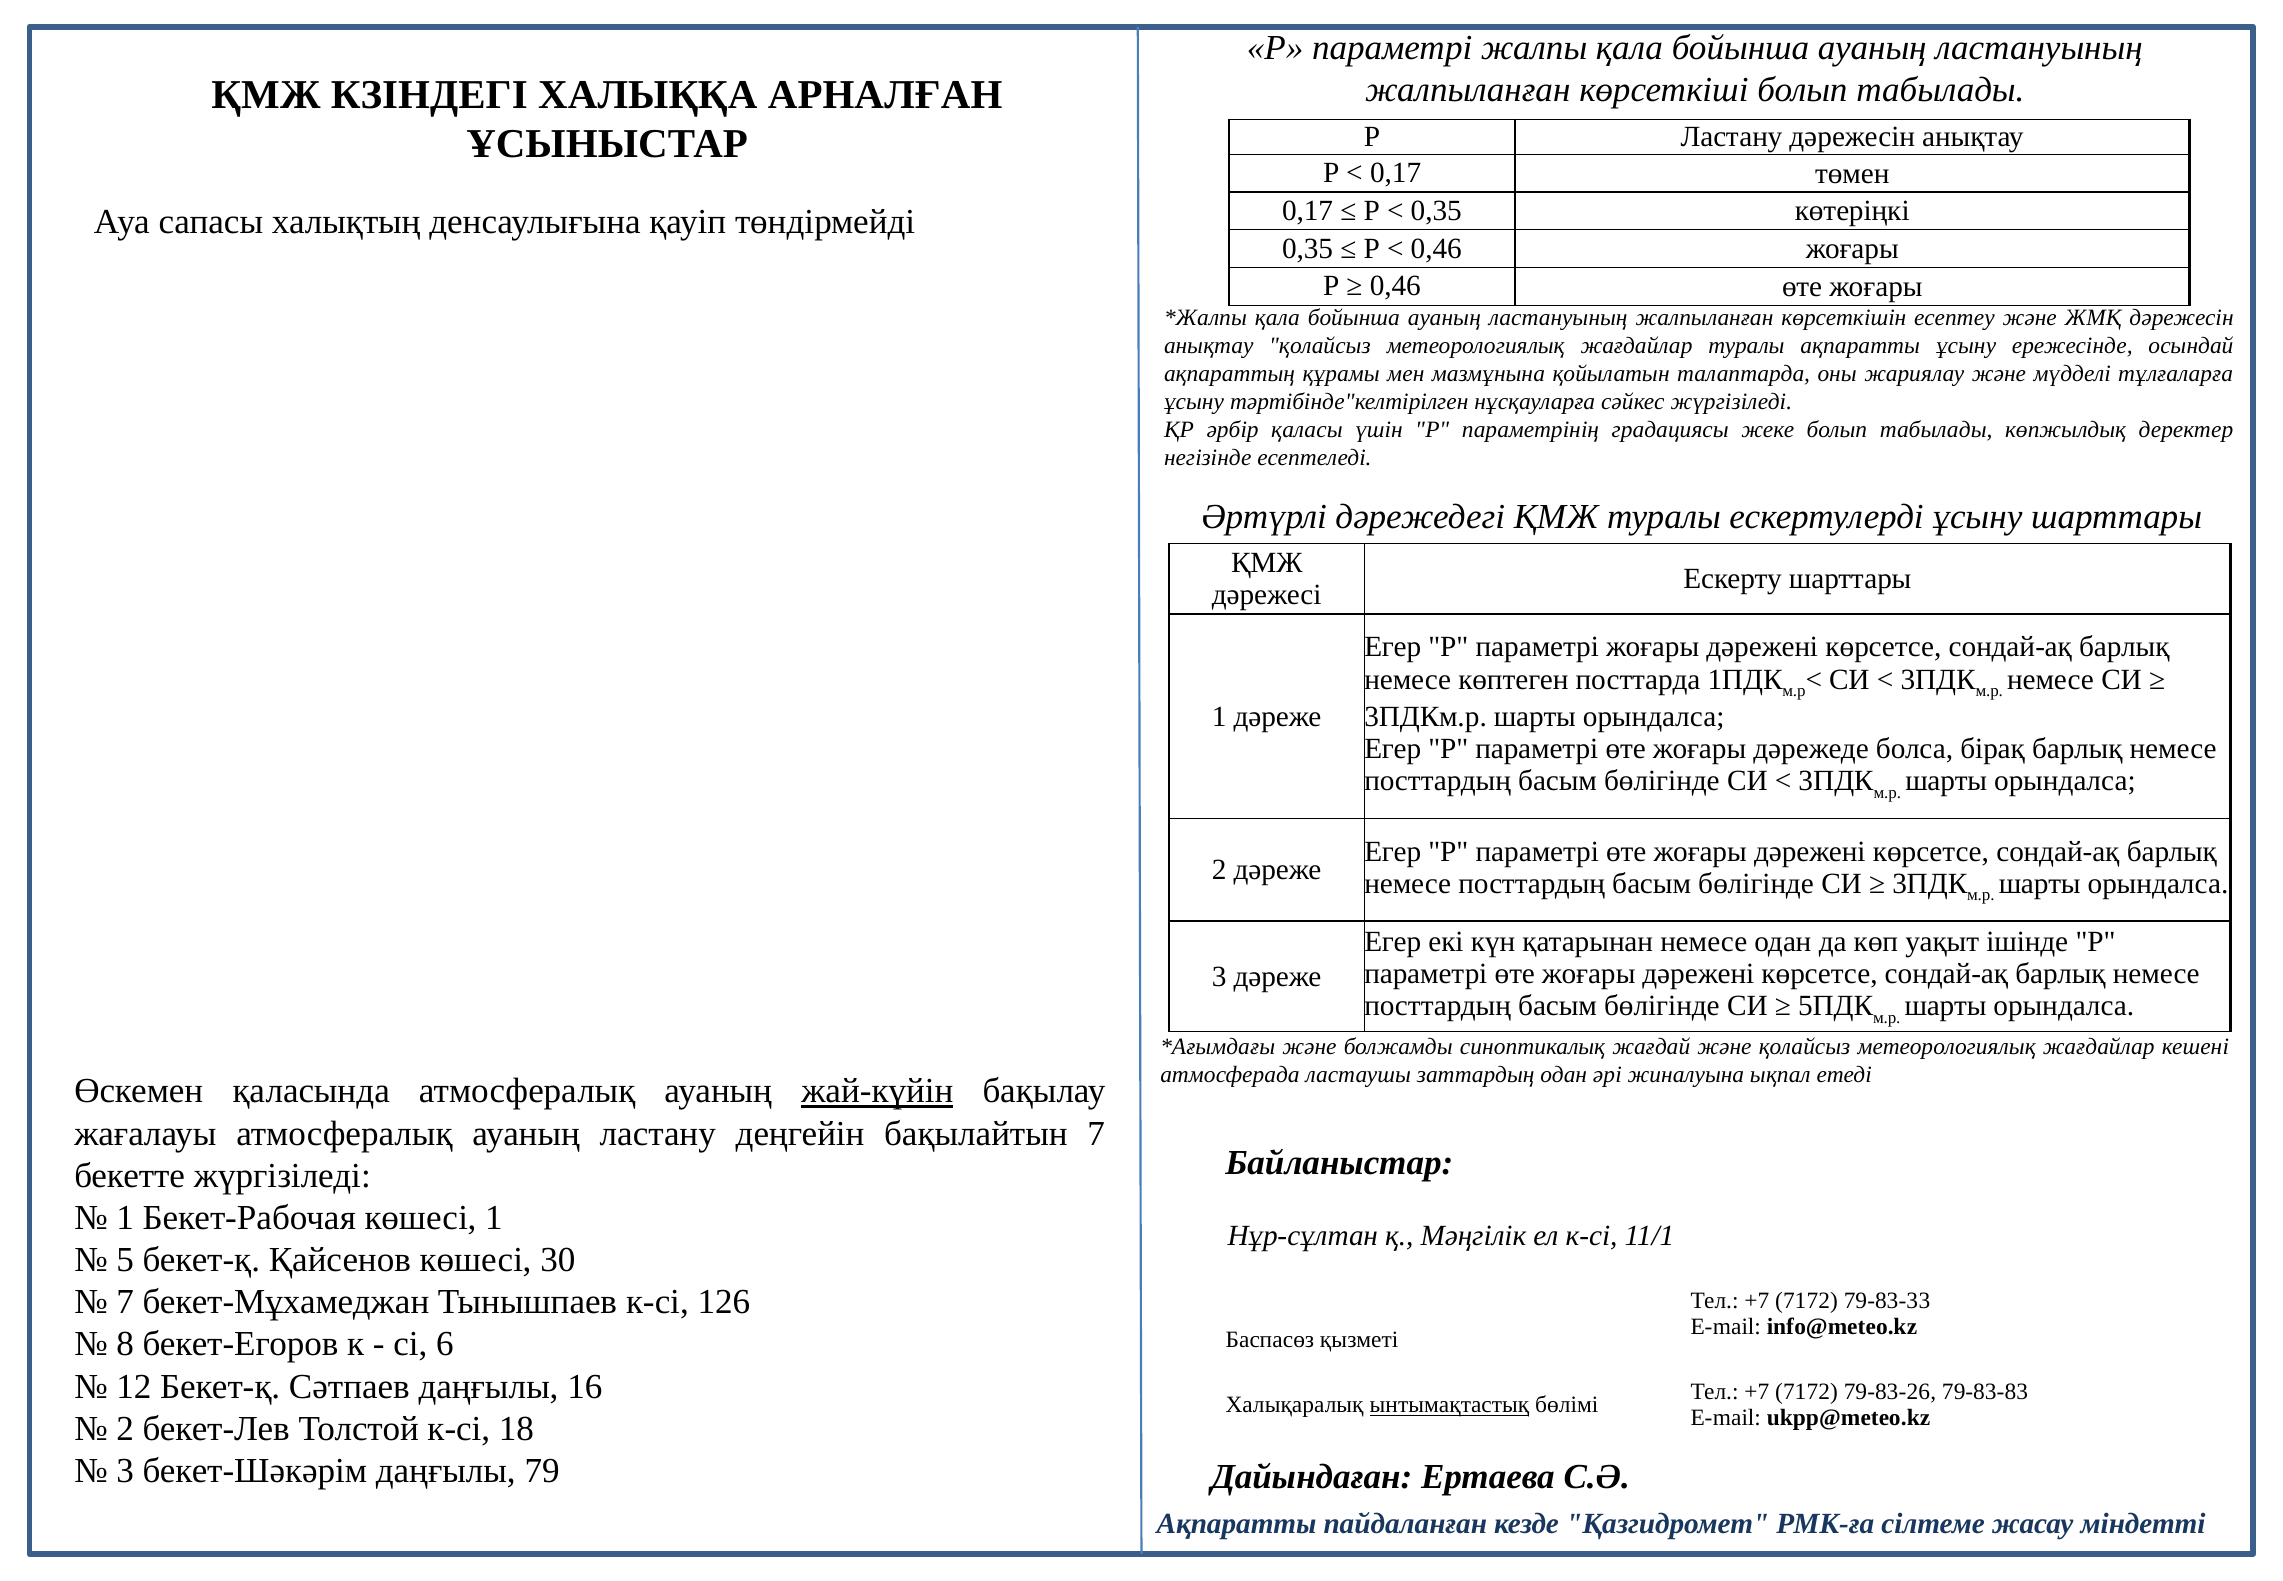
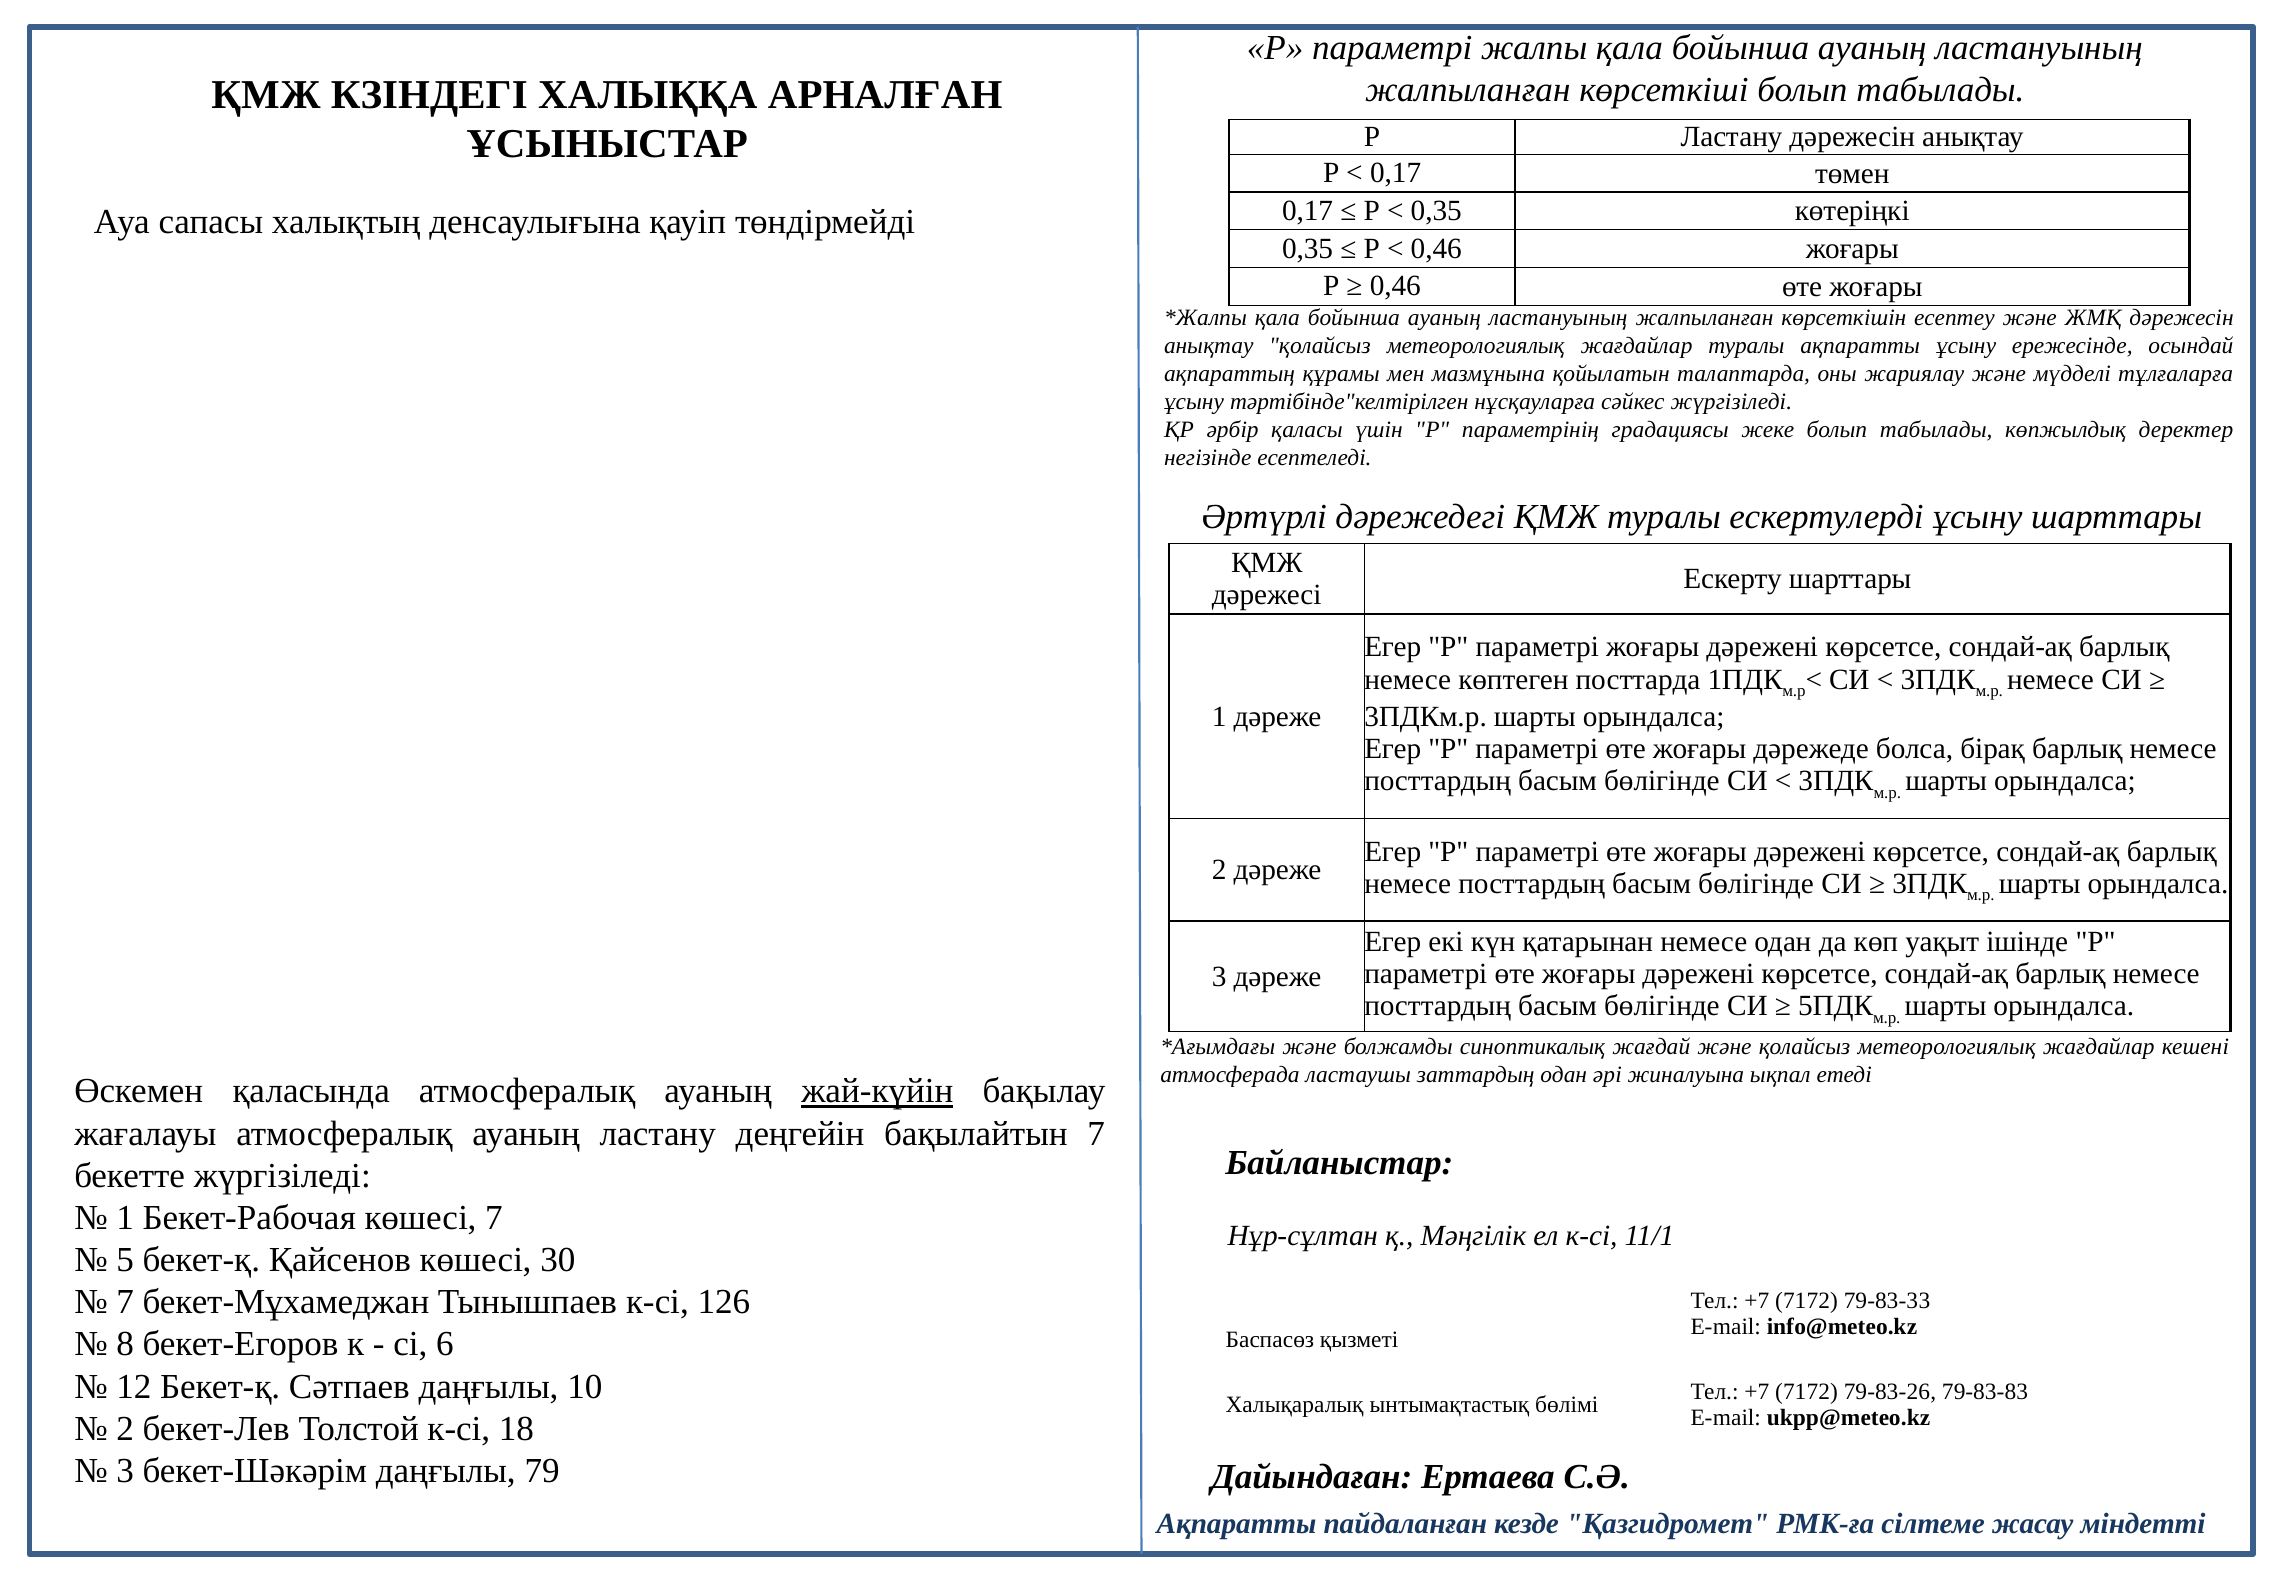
көшесі 1: 1 -> 7
16: 16 -> 10
ынтымақтастық underline: present -> none
